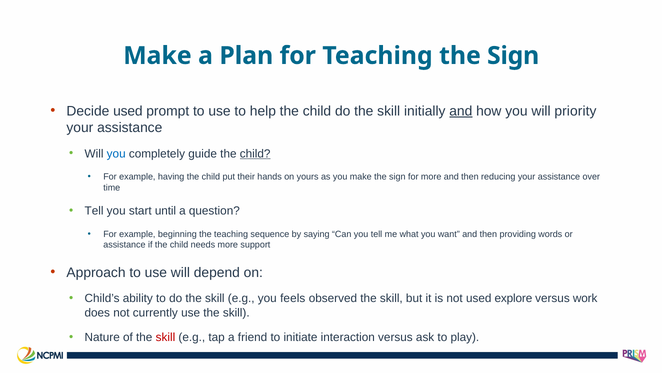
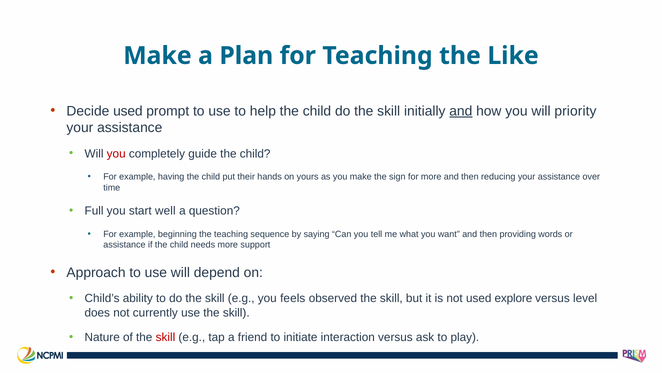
Teaching the Sign: Sign -> Like
you at (116, 153) colour: blue -> red
child at (255, 153) underline: present -> none
Tell at (94, 211): Tell -> Full
until: until -> well
work: work -> level
